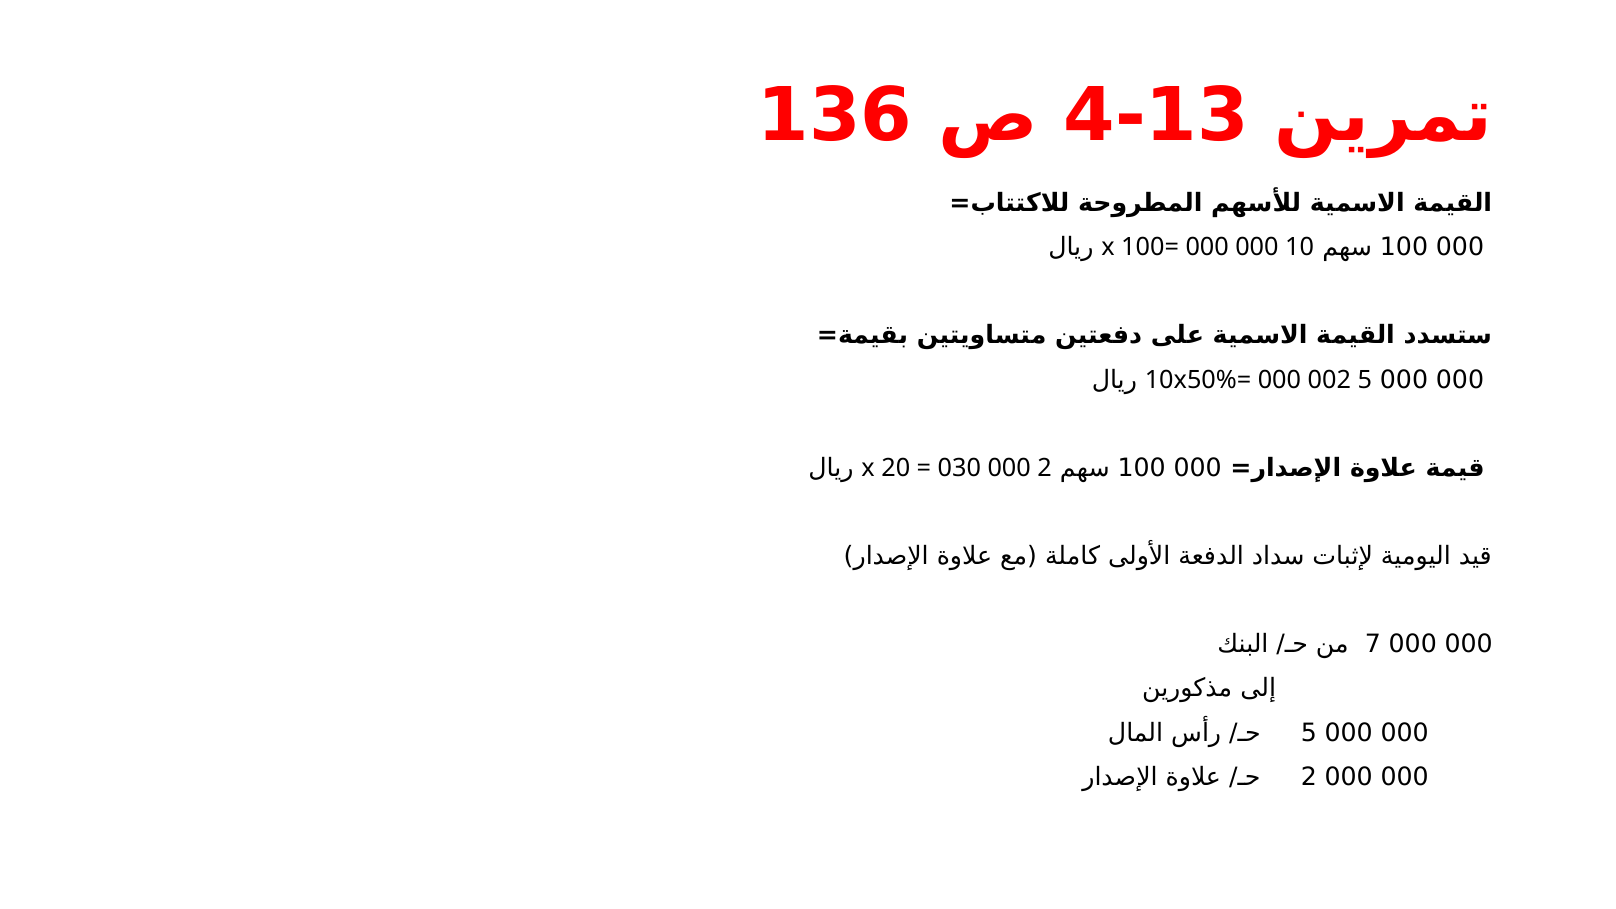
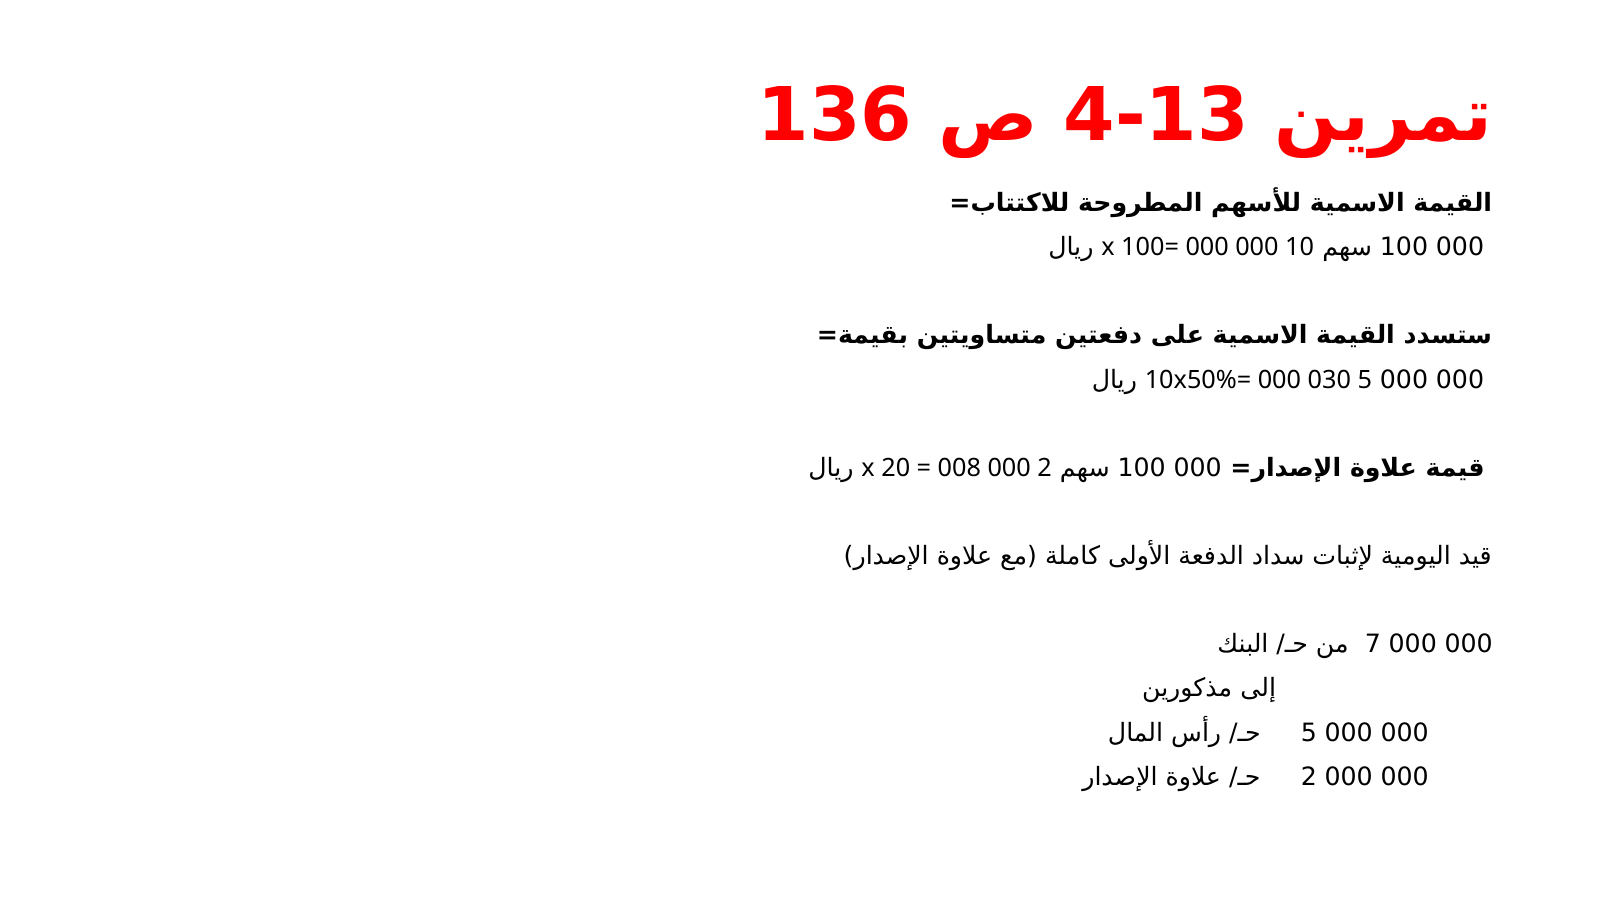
002: 002 -> 030
030: 030 -> 008
